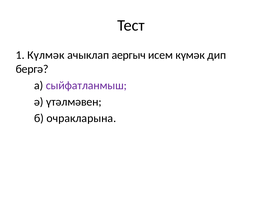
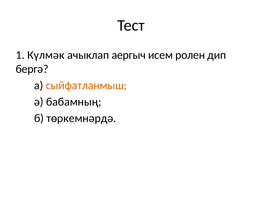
күмәк: күмәк -> ролен
сыйфатланмыш colour: purple -> orange
үтәлмәвен: үтәлмәвен -> бабамның
очракларына: очракларына -> төркемнәрдә
